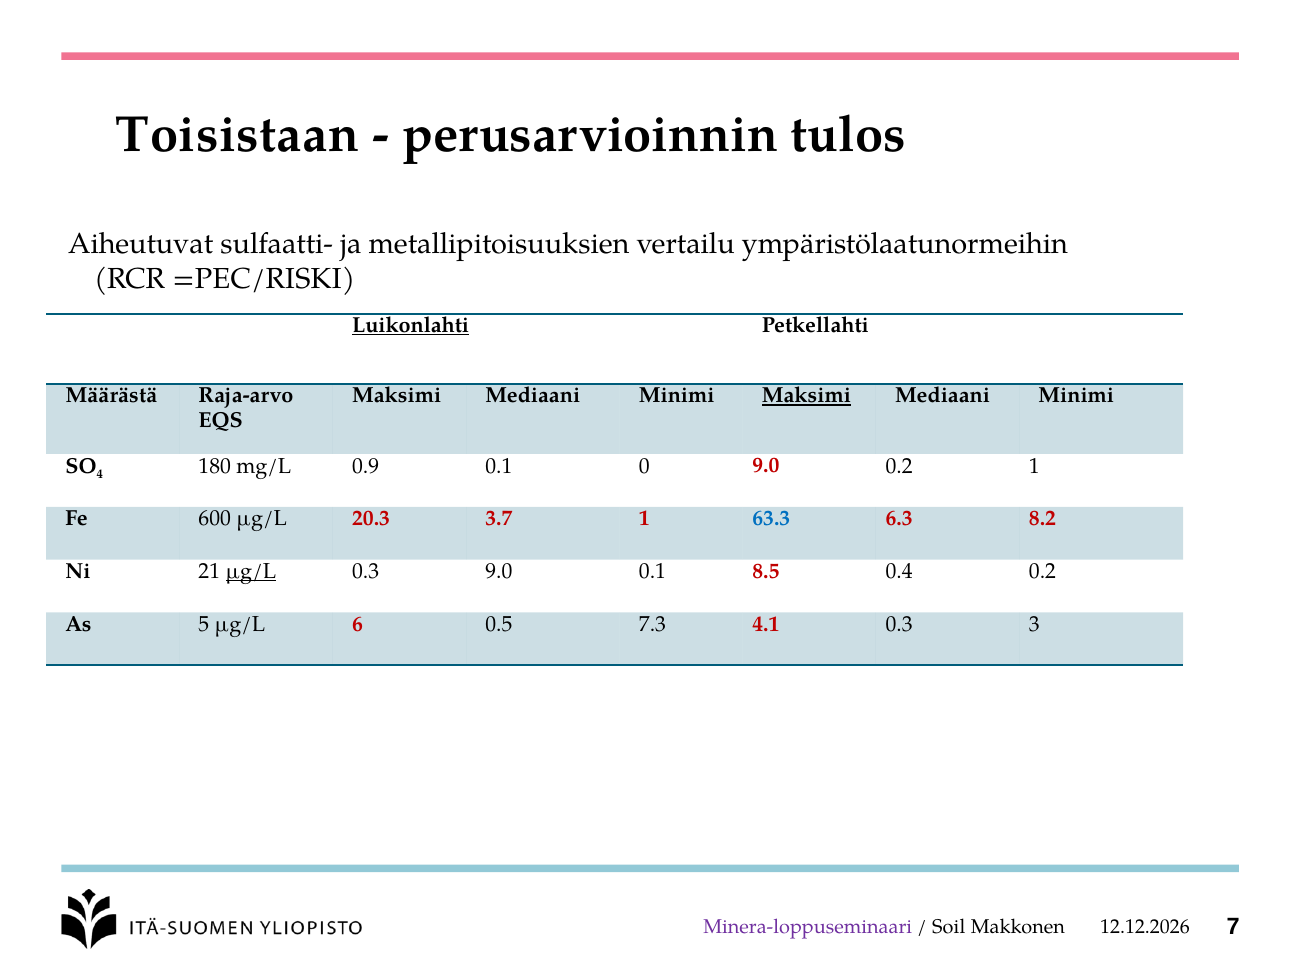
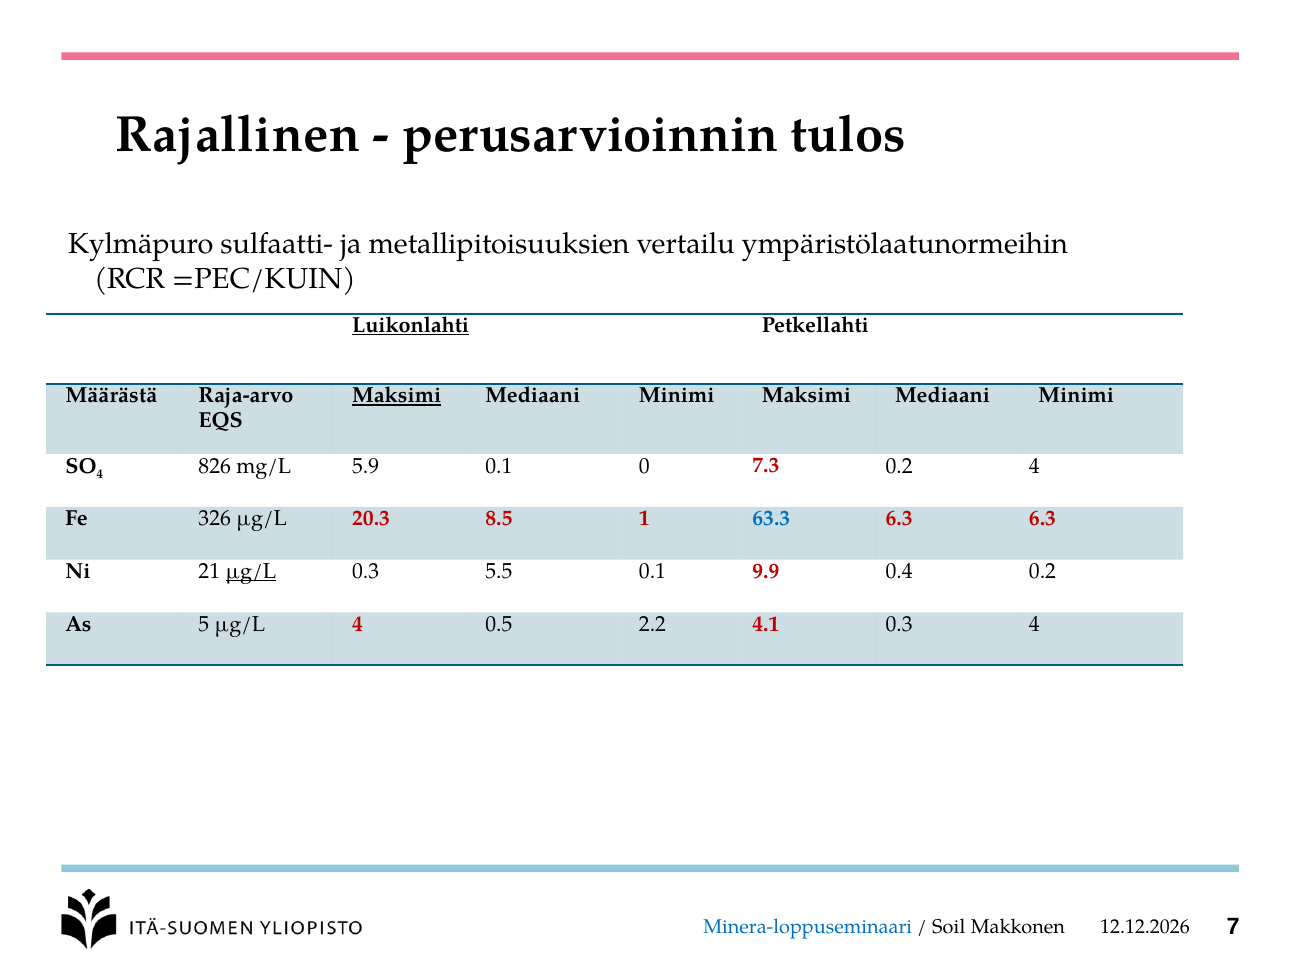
Toisistaan: Toisistaan -> Rajallinen
Aiheutuvat: Aiheutuvat -> Kylmäpuro
=PEC/RISKI: =PEC/RISKI -> =PEC/KUIN
Maksimi at (397, 395) underline: none -> present
Maksimi at (807, 395) underline: present -> none
180: 180 -> 826
0.9: 0.9 -> 5.9
0 9.0: 9.0 -> 7.3
0.2 1: 1 -> 4
600: 600 -> 326
3.7: 3.7 -> 8.5
6.3 8.2: 8.2 -> 6.3
0.3 9.0: 9.0 -> 5.5
8.5: 8.5 -> 9.9
µg/L 6: 6 -> 4
7.3: 7.3 -> 2.2
0.3 3: 3 -> 4
Minera-loppuseminaari colour: purple -> blue
